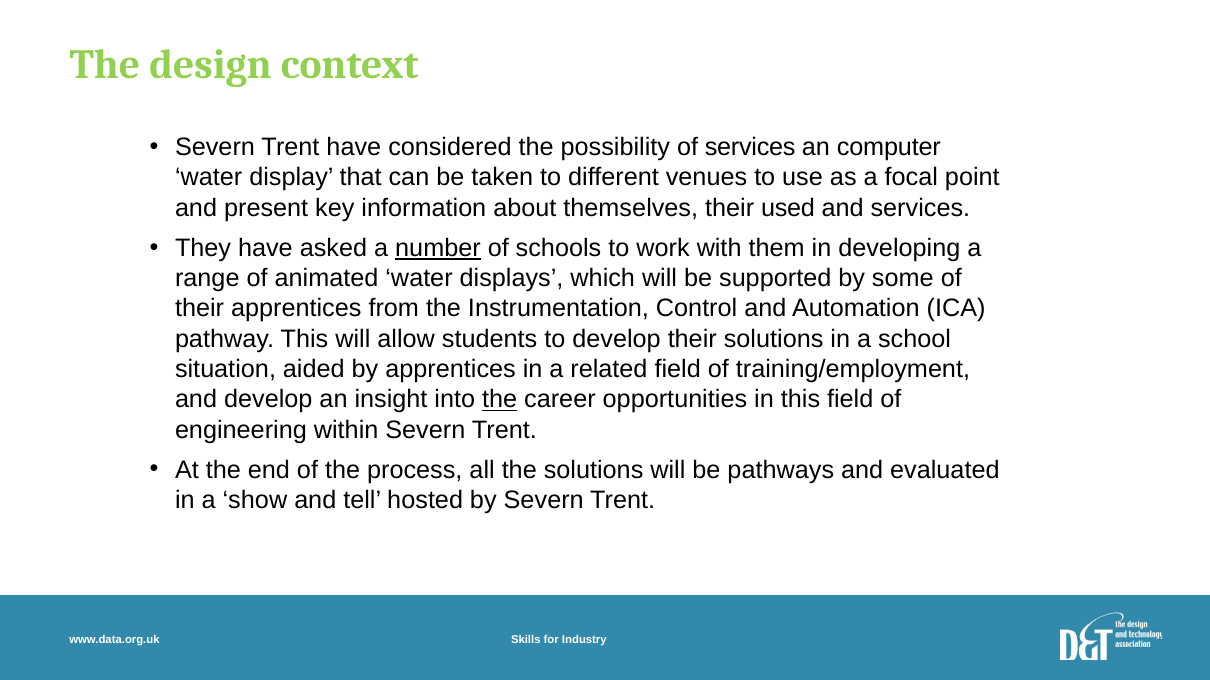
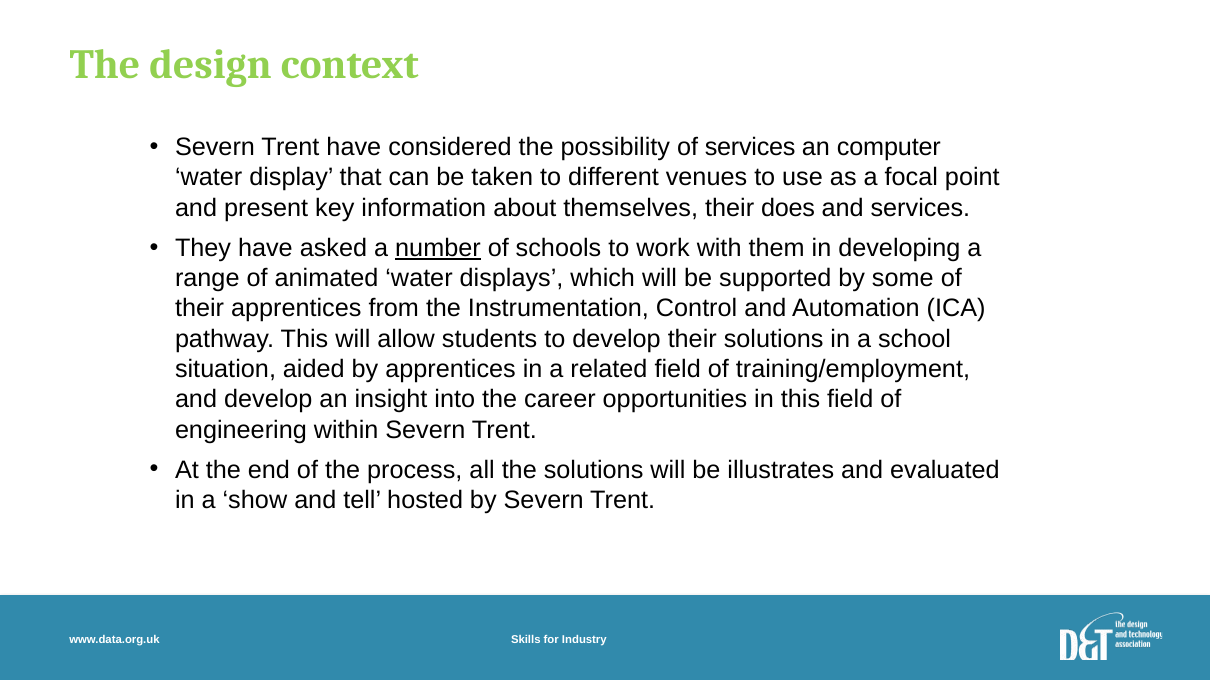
used: used -> does
the at (500, 400) underline: present -> none
pathways: pathways -> illustrates
